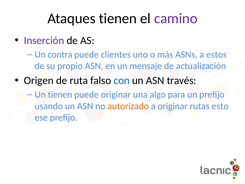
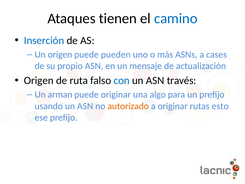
camino colour: purple -> blue
Inserción colour: purple -> blue
Un contra: contra -> origen
clientes: clientes -> pueden
estos: estos -> cases
Un tienen: tienen -> arman
